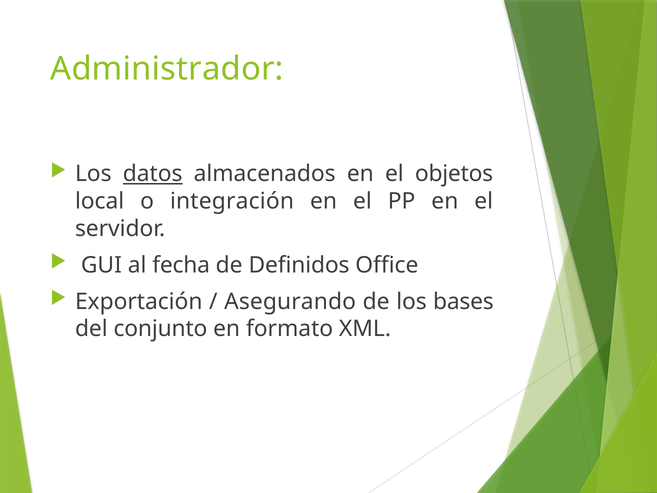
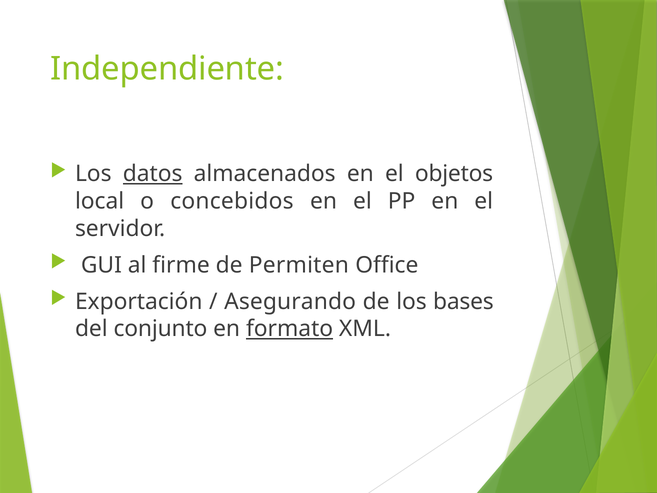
Administrador: Administrador -> Independiente
integración: integración -> concebidos
fecha: fecha -> firme
Definidos: Definidos -> Permiten
formato underline: none -> present
